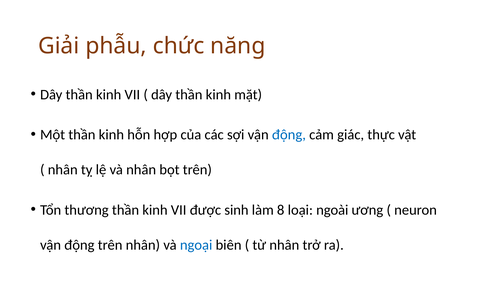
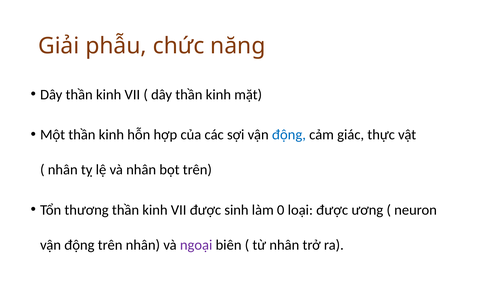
8: 8 -> 0
loại ngoài: ngoài -> được
ngoại colour: blue -> purple
